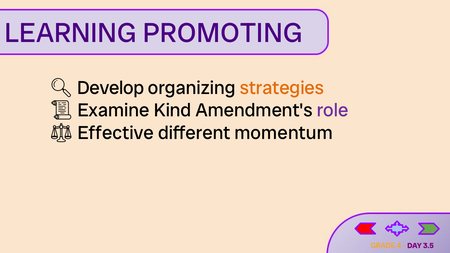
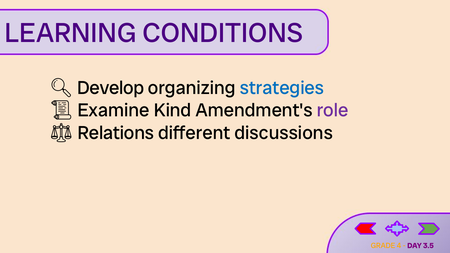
PROMOTING: PROMOTING -> CONDITIONS
strategies colour: orange -> blue
Effective: Effective -> Relations
momentum: momentum -> discussions
